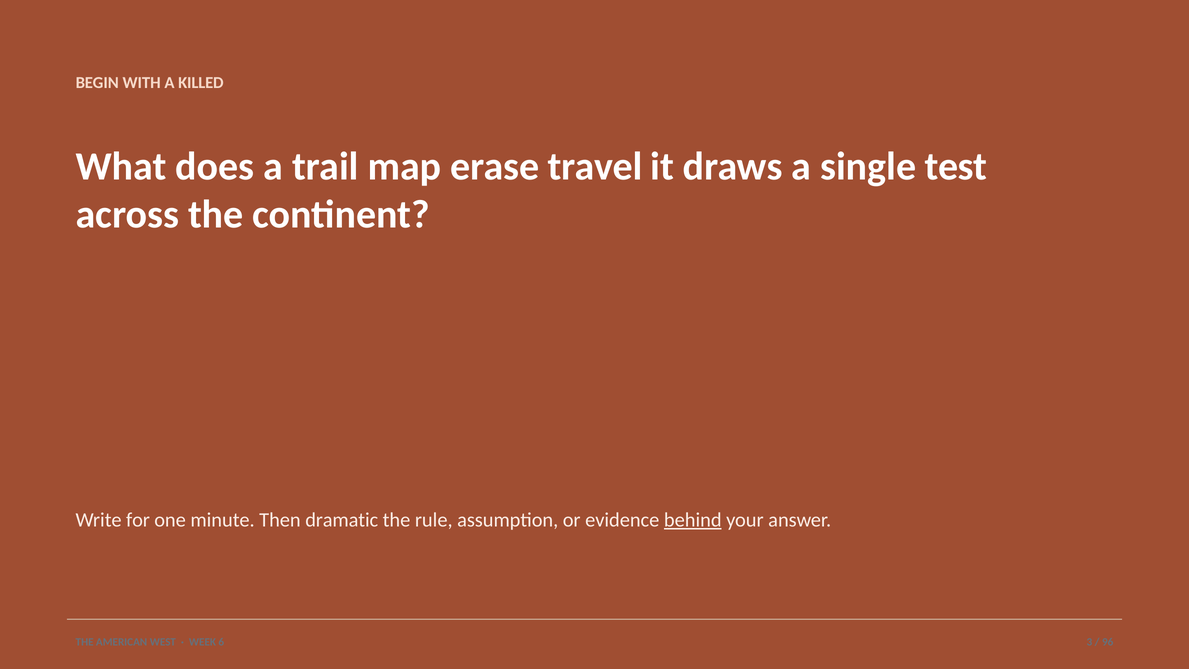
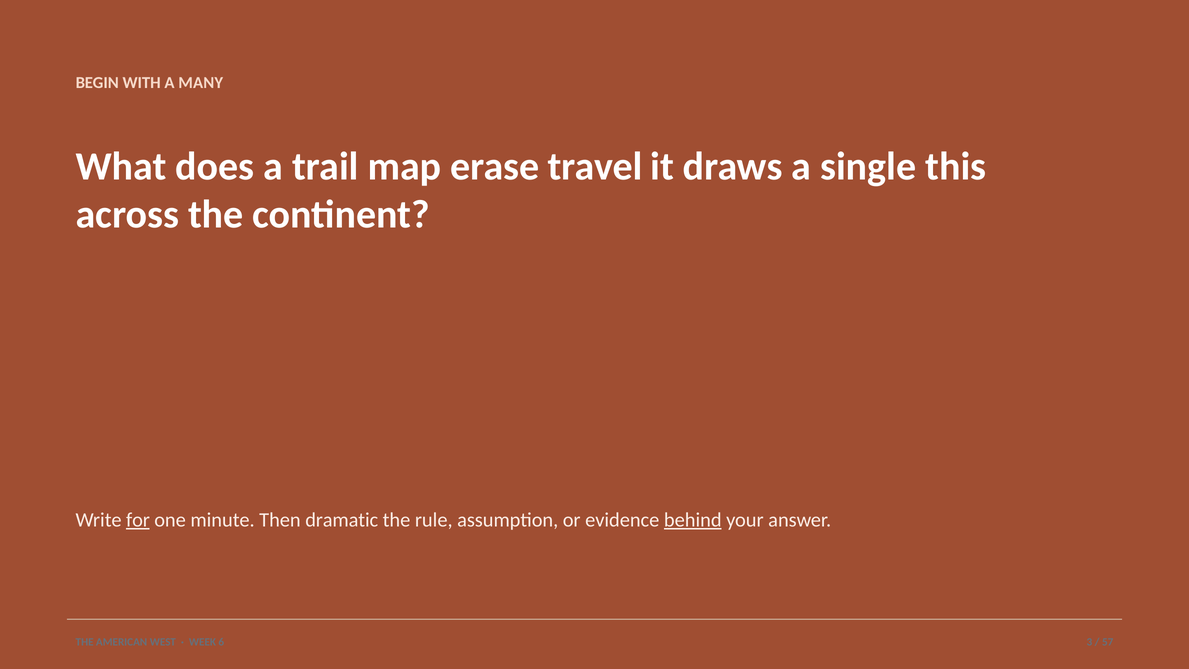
KILLED: KILLED -> MANY
test: test -> this
for underline: none -> present
96: 96 -> 57
